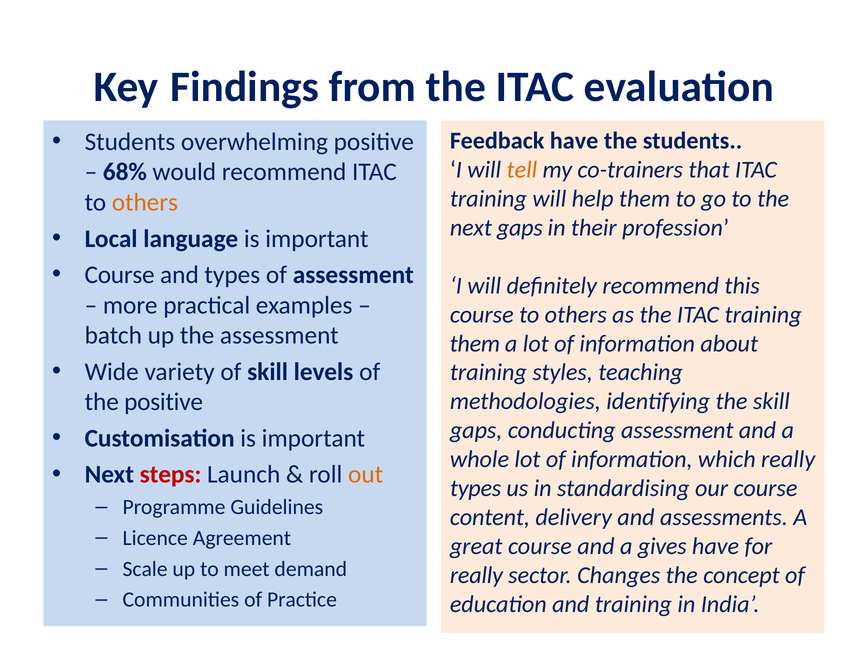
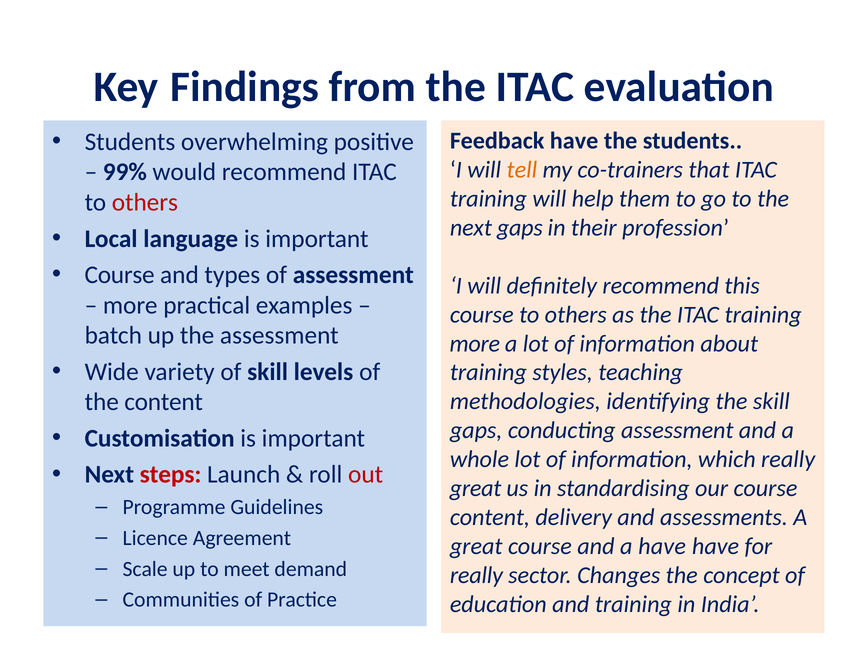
68%: 68% -> 99%
others at (145, 202) colour: orange -> red
them at (475, 344): them -> more
the positive: positive -> content
out colour: orange -> red
types at (476, 488): types -> great
a gives: gives -> have
